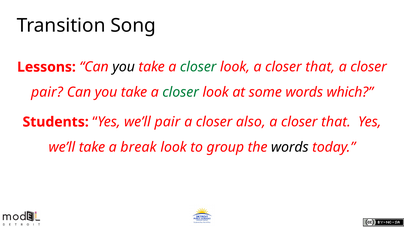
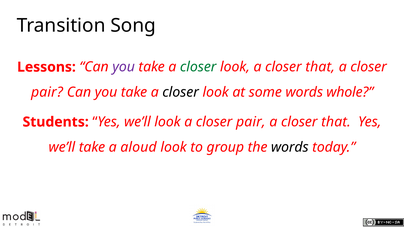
you at (124, 67) colour: black -> purple
closer at (181, 92) colour: green -> black
which: which -> whole
we’ll pair: pair -> look
also at (251, 122): also -> pair
break: break -> aloud
